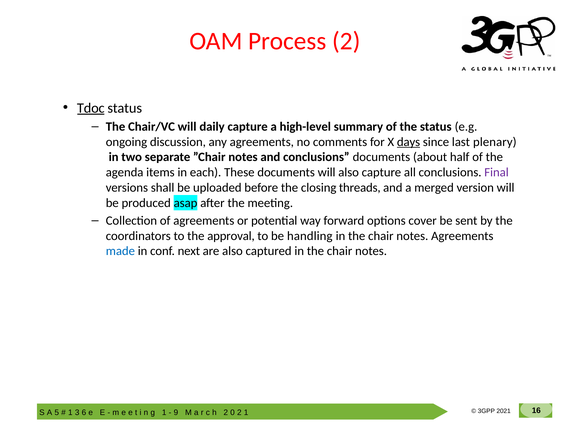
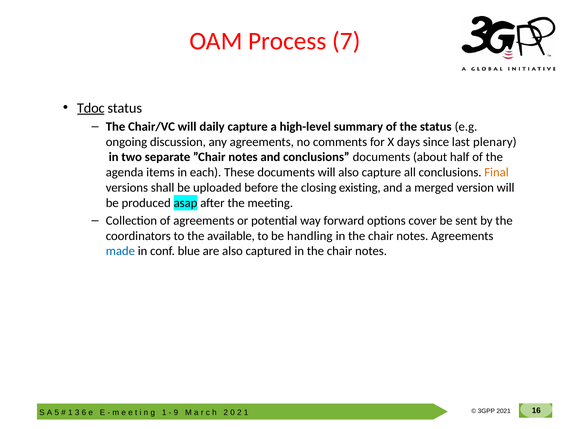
Process 2: 2 -> 7
days underline: present -> none
Final colour: purple -> orange
threads: threads -> existing
approval: approval -> available
next: next -> blue
